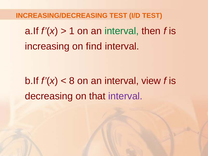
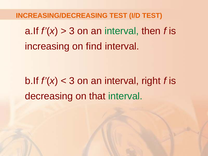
1 at (72, 31): 1 -> 3
8 at (72, 81): 8 -> 3
view: view -> right
interval at (125, 96) colour: purple -> green
